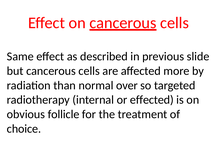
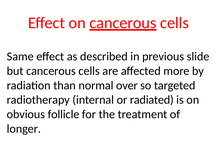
effected: effected -> radiated
choice: choice -> longer
